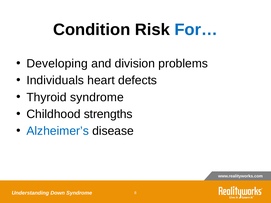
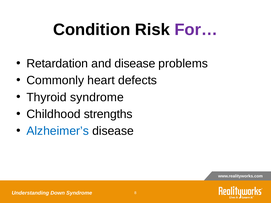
For… colour: blue -> purple
Developing: Developing -> Retardation
and division: division -> disease
Individuals: Individuals -> Commonly
